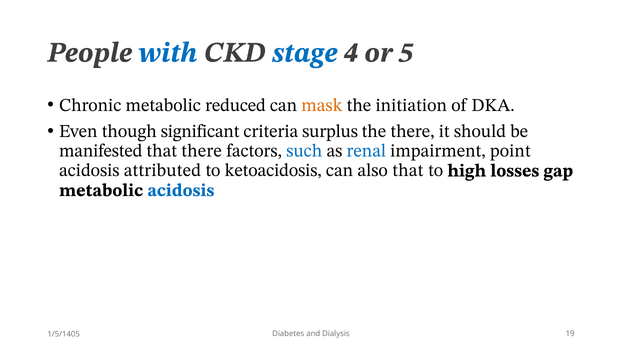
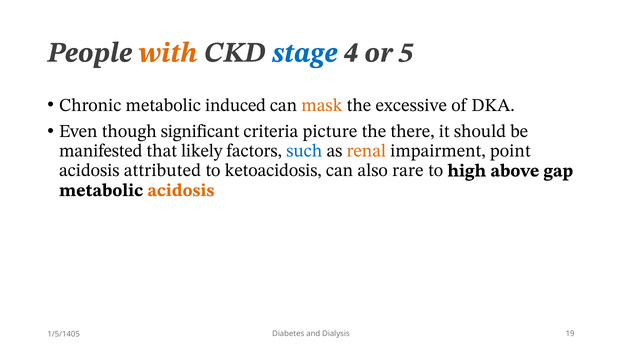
with colour: blue -> orange
reduced: reduced -> induced
initiation: initiation -> excessive
surplus: surplus -> picture
that there: there -> likely
renal colour: blue -> orange
also that: that -> rare
losses: losses -> above
acidosis at (181, 190) colour: blue -> orange
